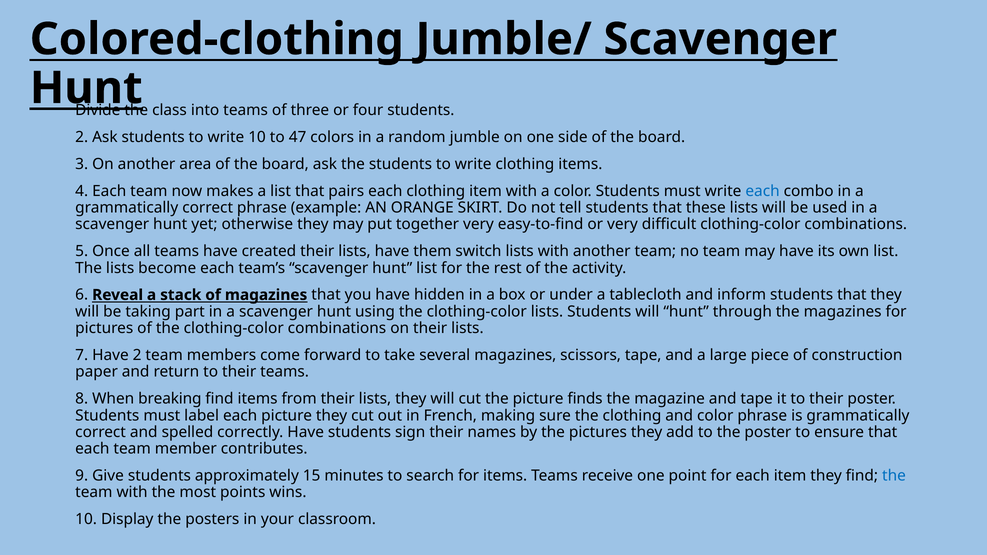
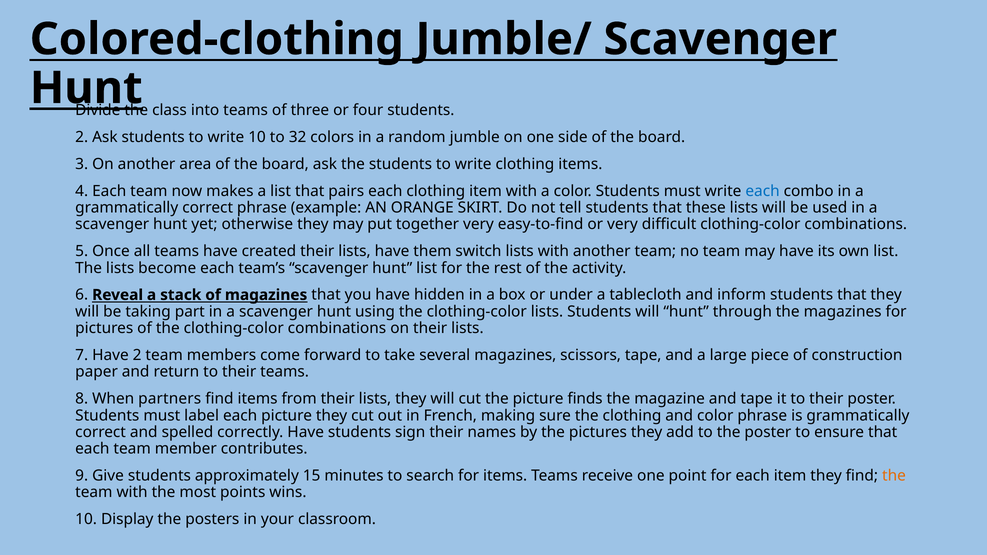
47: 47 -> 32
breaking: breaking -> partners
the at (894, 476) colour: blue -> orange
